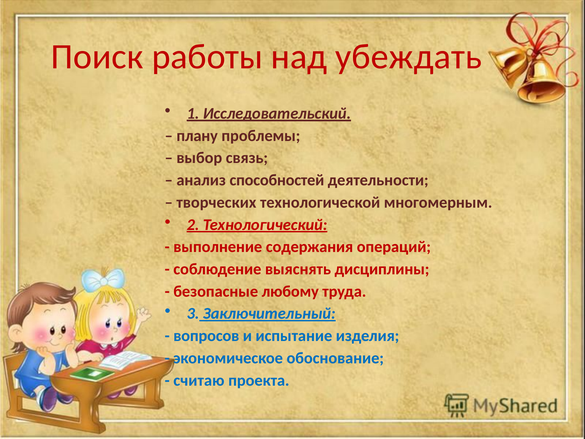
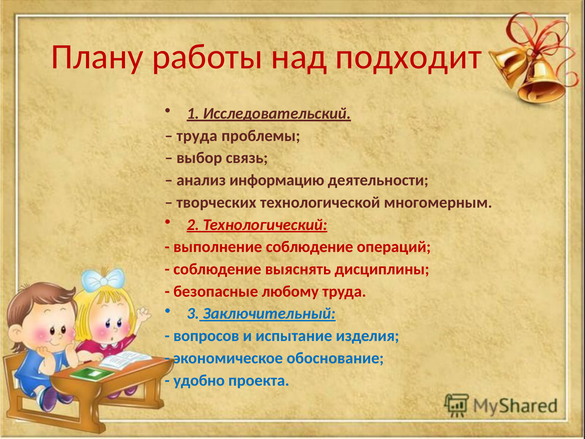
Поиск: Поиск -> Плану
убеждать: убеждать -> подходит
плану at (197, 136): плану -> труда
способностей: способностей -> информацию
выполнение содержания: содержания -> соблюдение
считаю: считаю -> удобно
